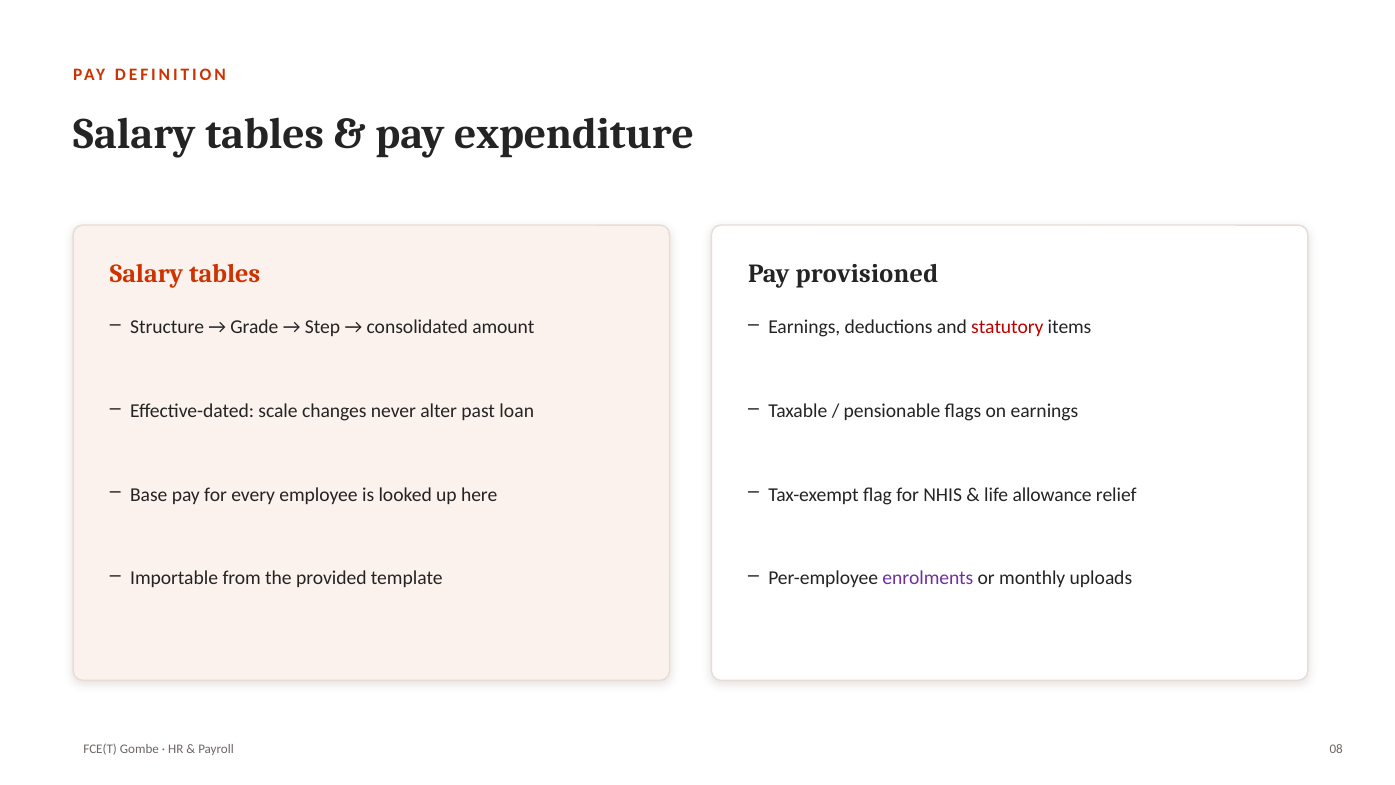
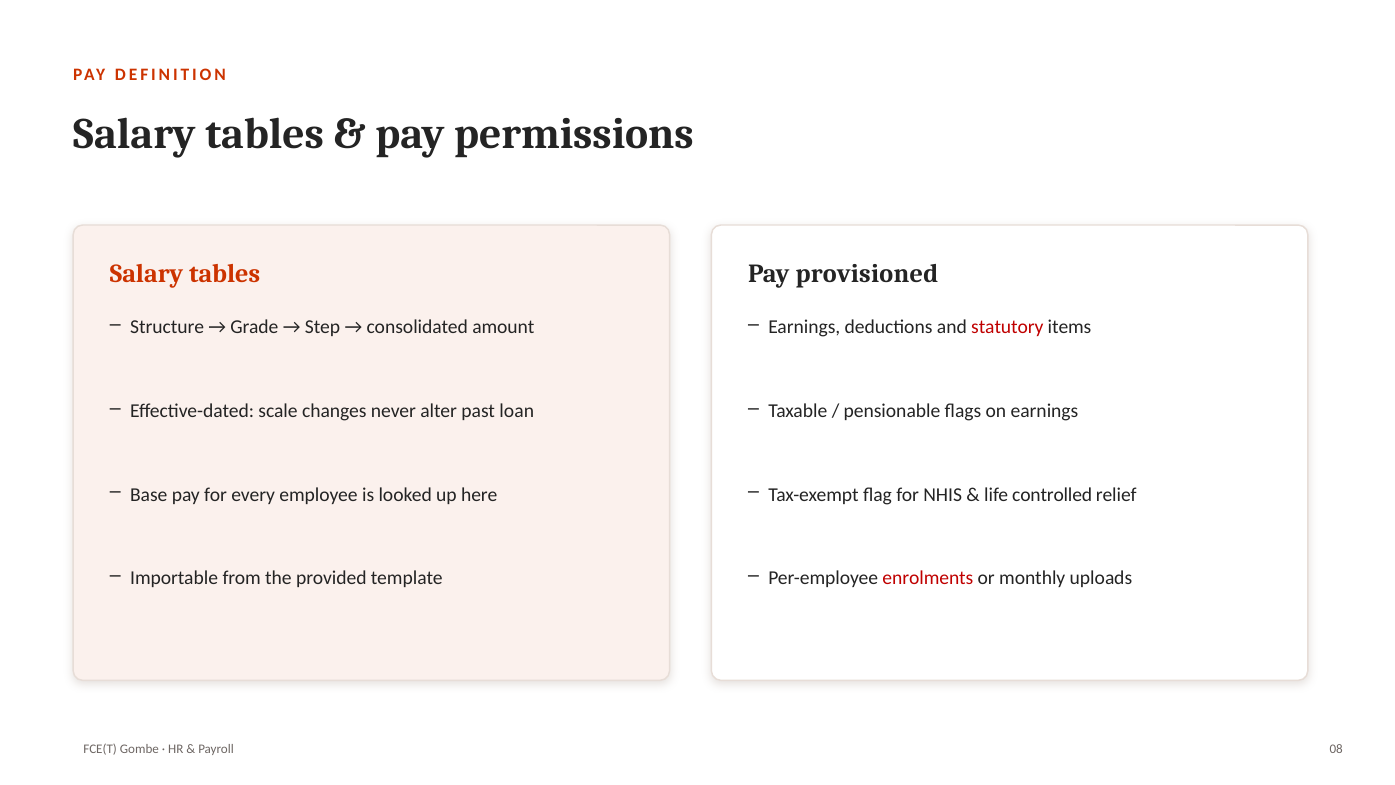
expenditure: expenditure -> permissions
allowance: allowance -> controlled
enrolments colour: purple -> red
